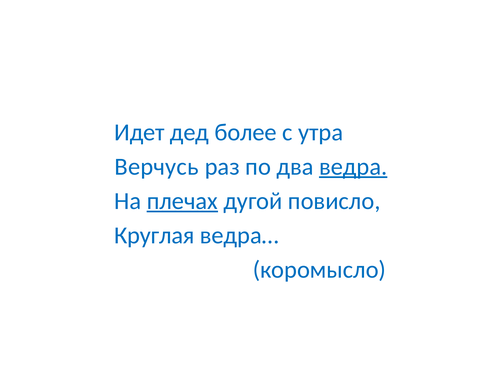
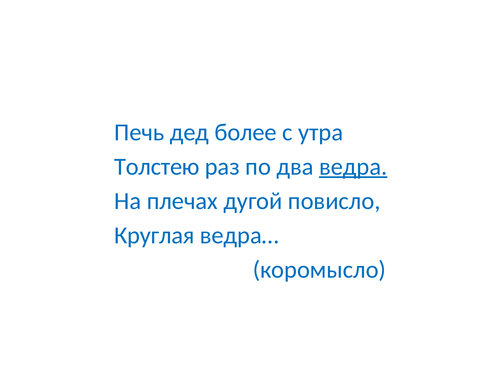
Идет: Идет -> Печь
Верчусь: Верчусь -> Толстею
плечах underline: present -> none
